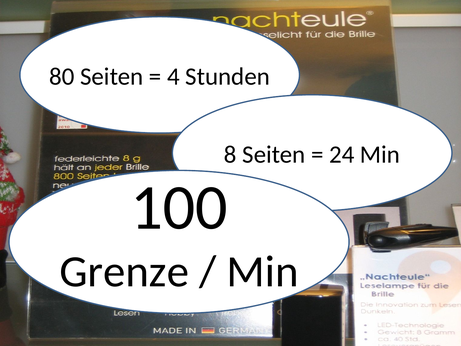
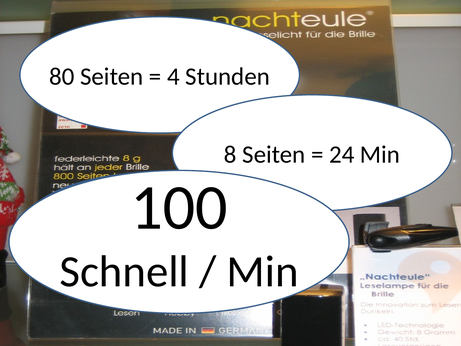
Grenze: Grenze -> Schnell
